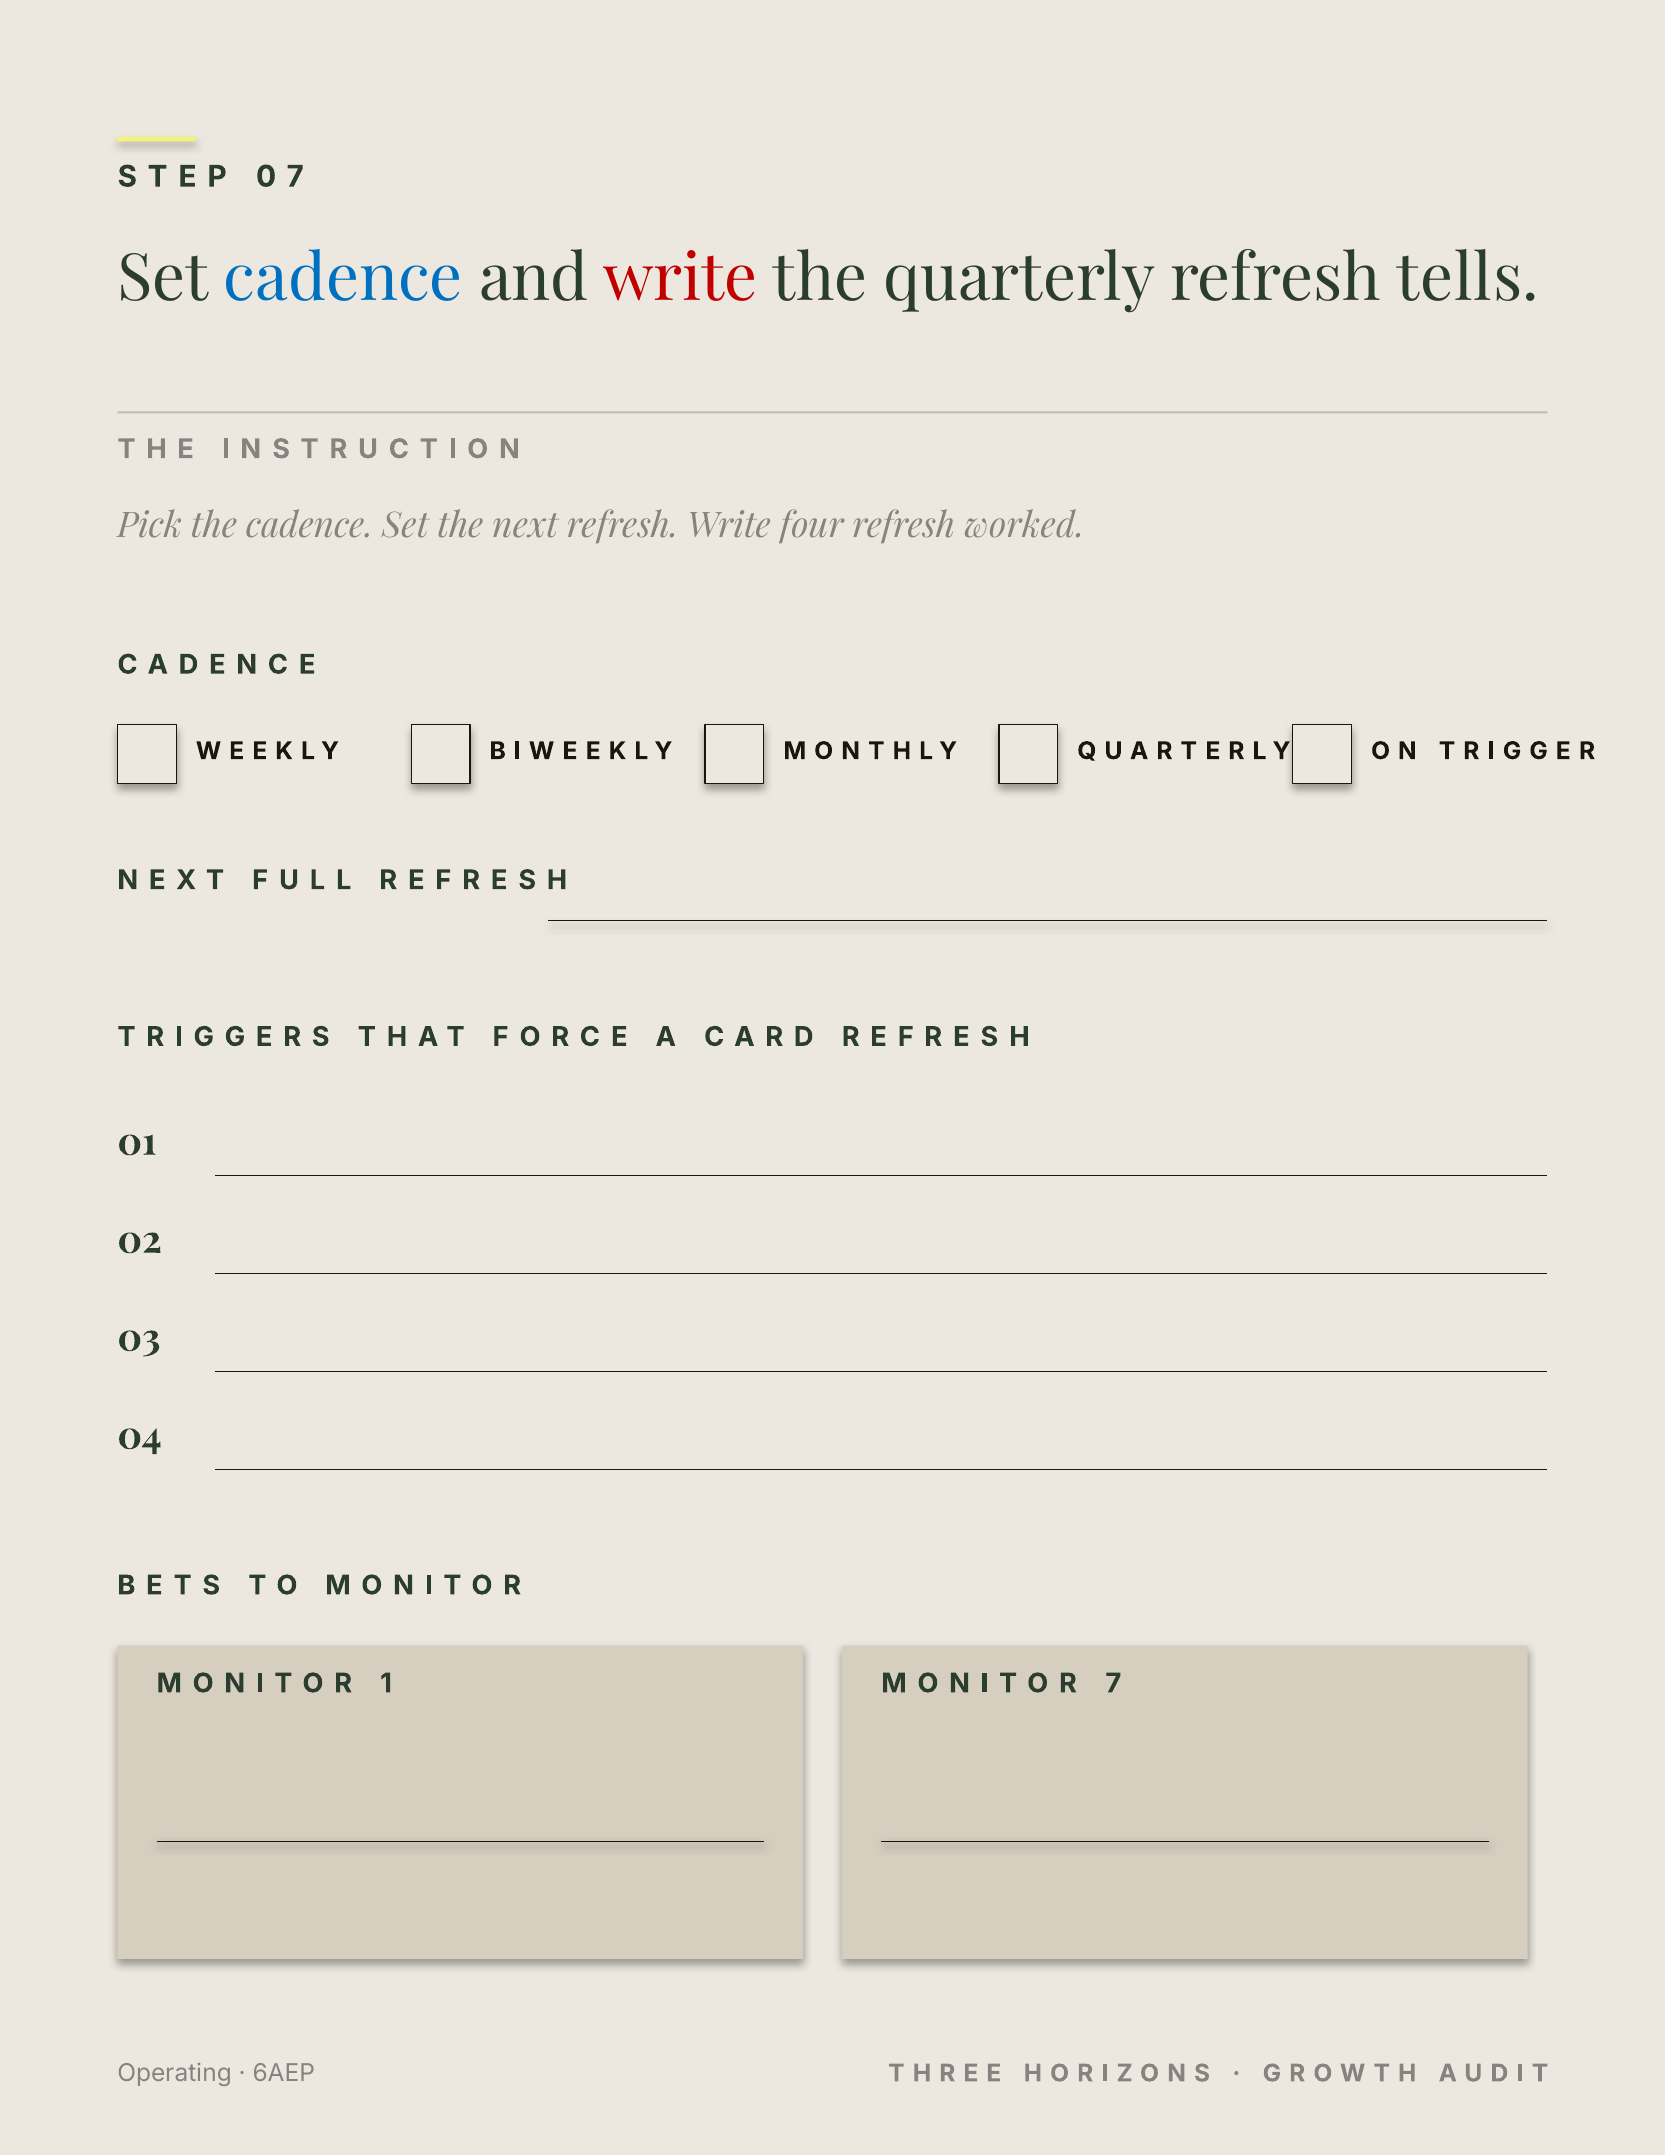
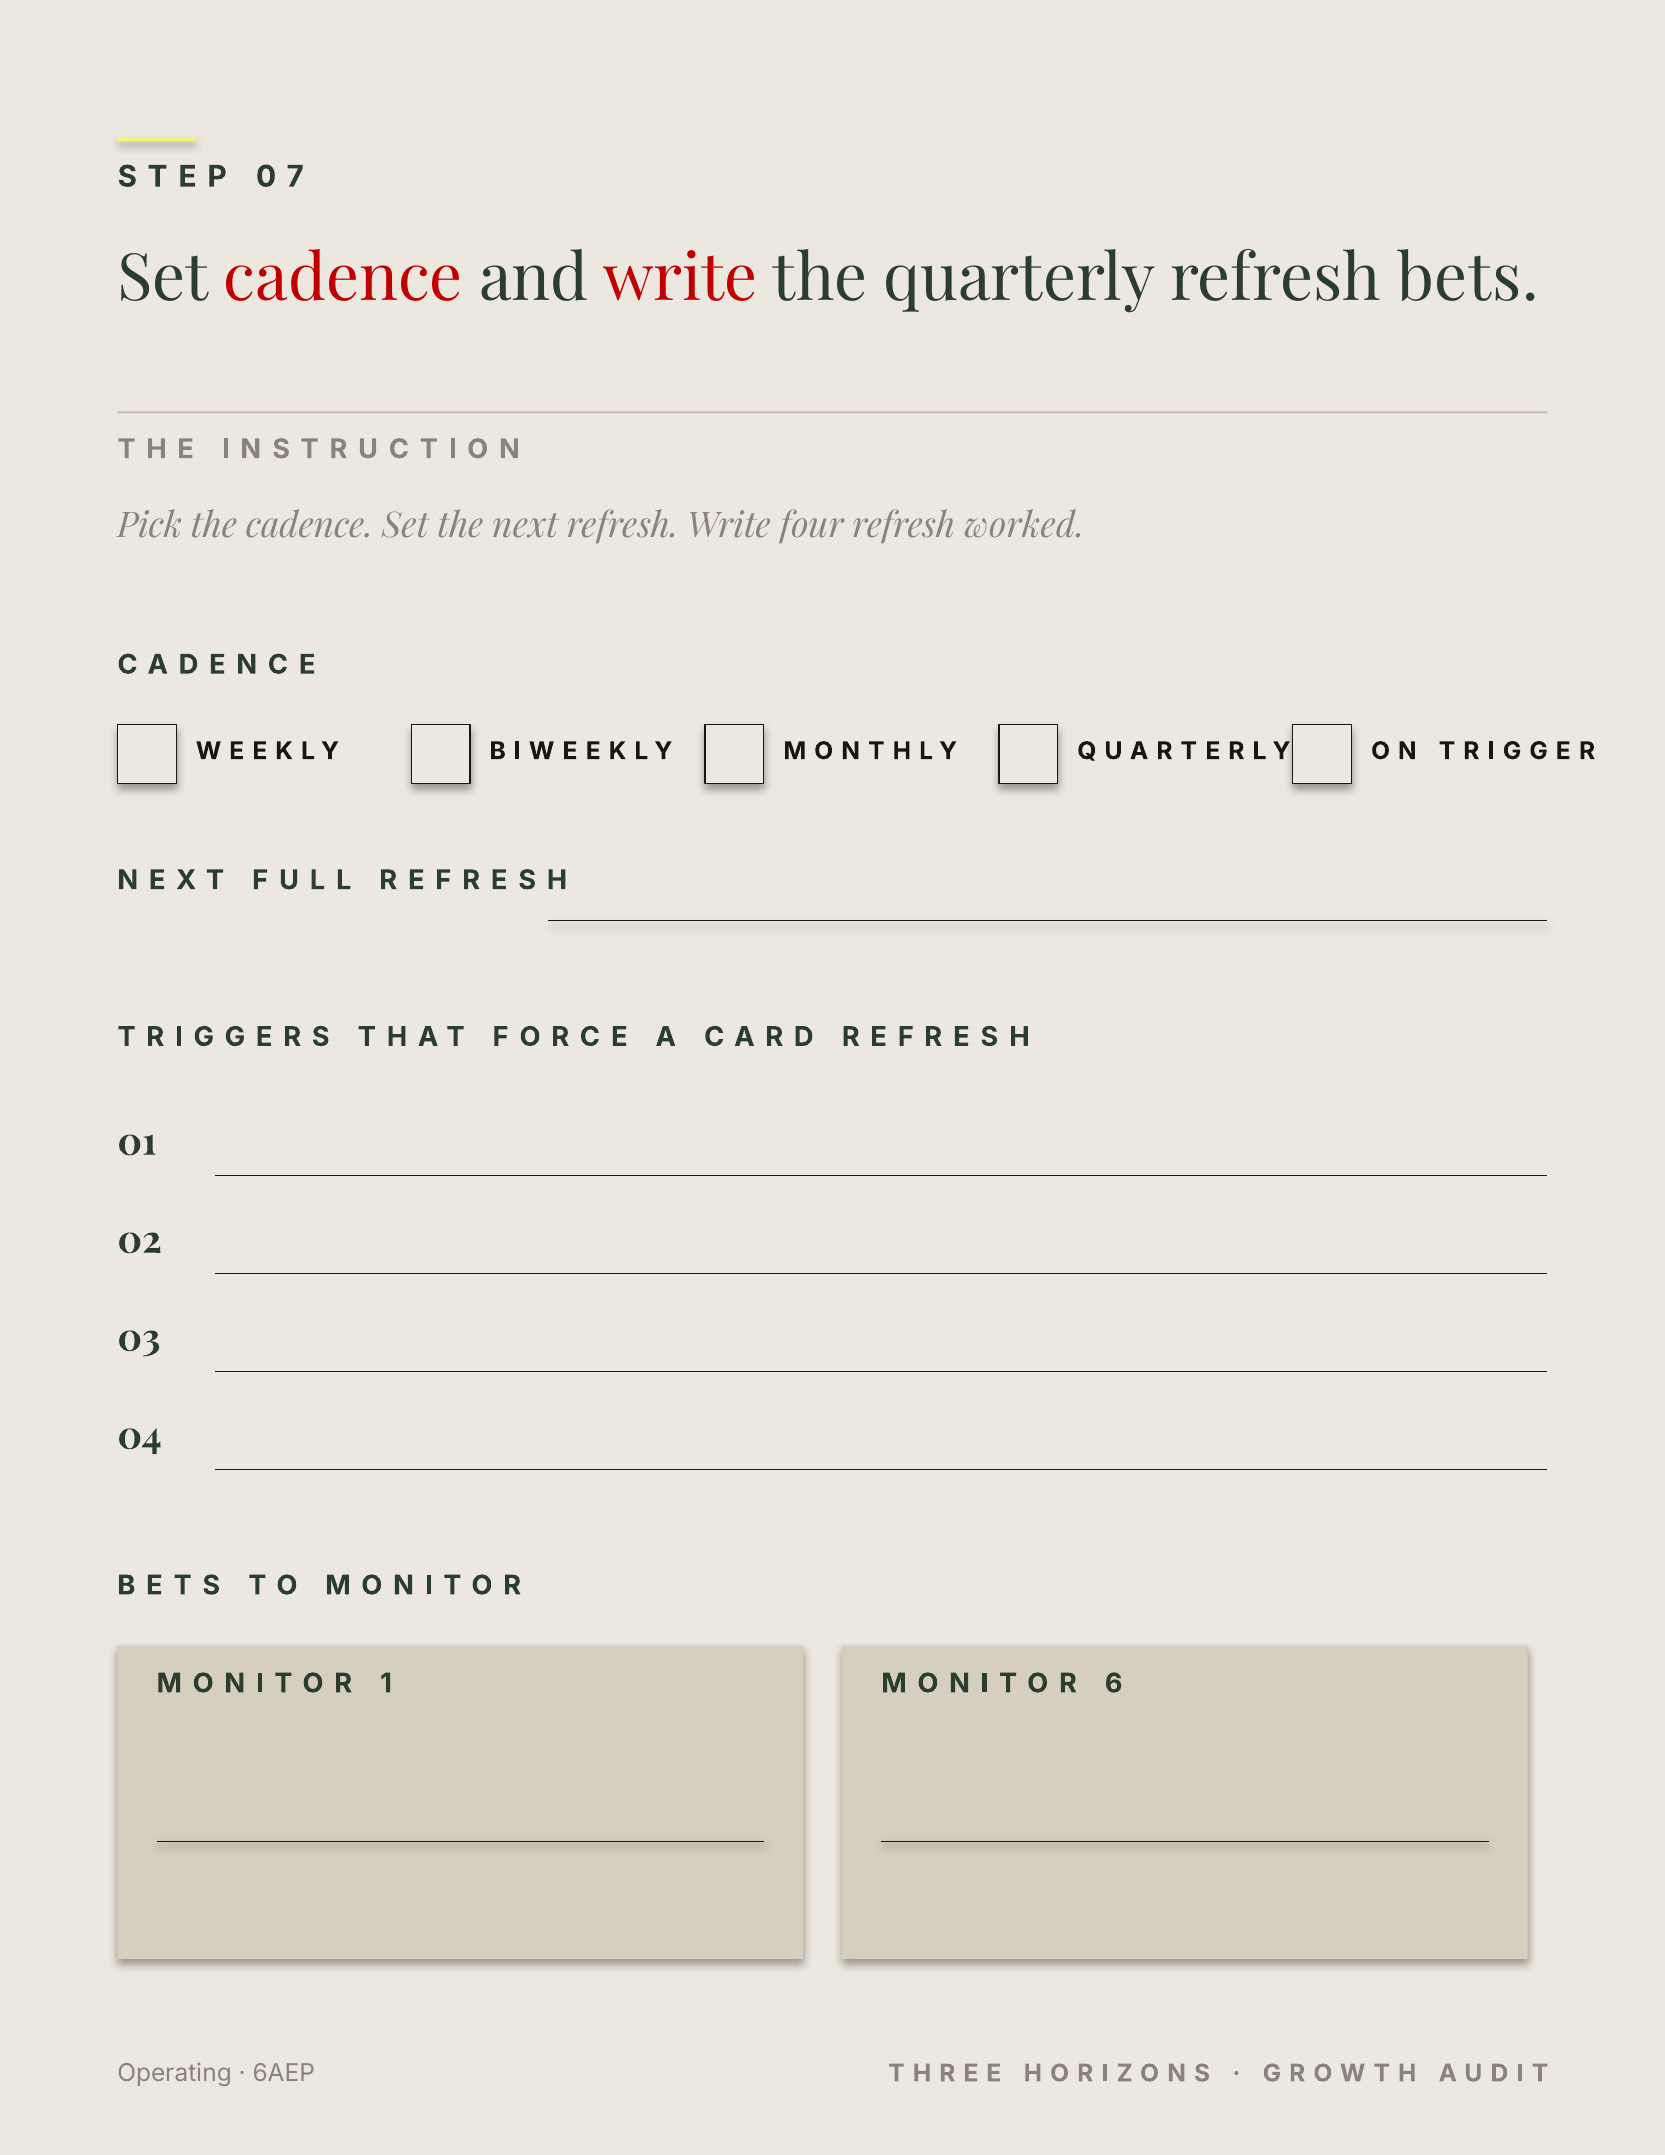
cadence at (343, 279) colour: blue -> red
tells: tells -> bets
7 at (1113, 1683): 7 -> 6
